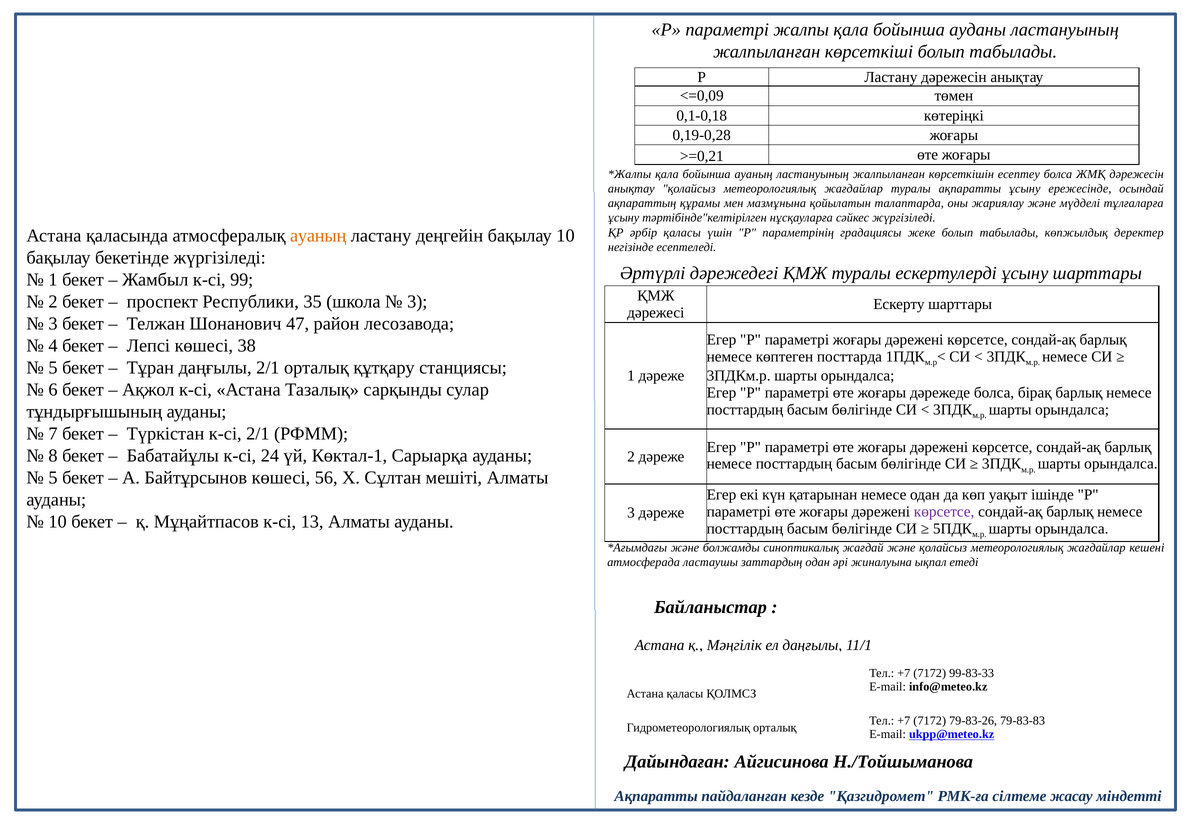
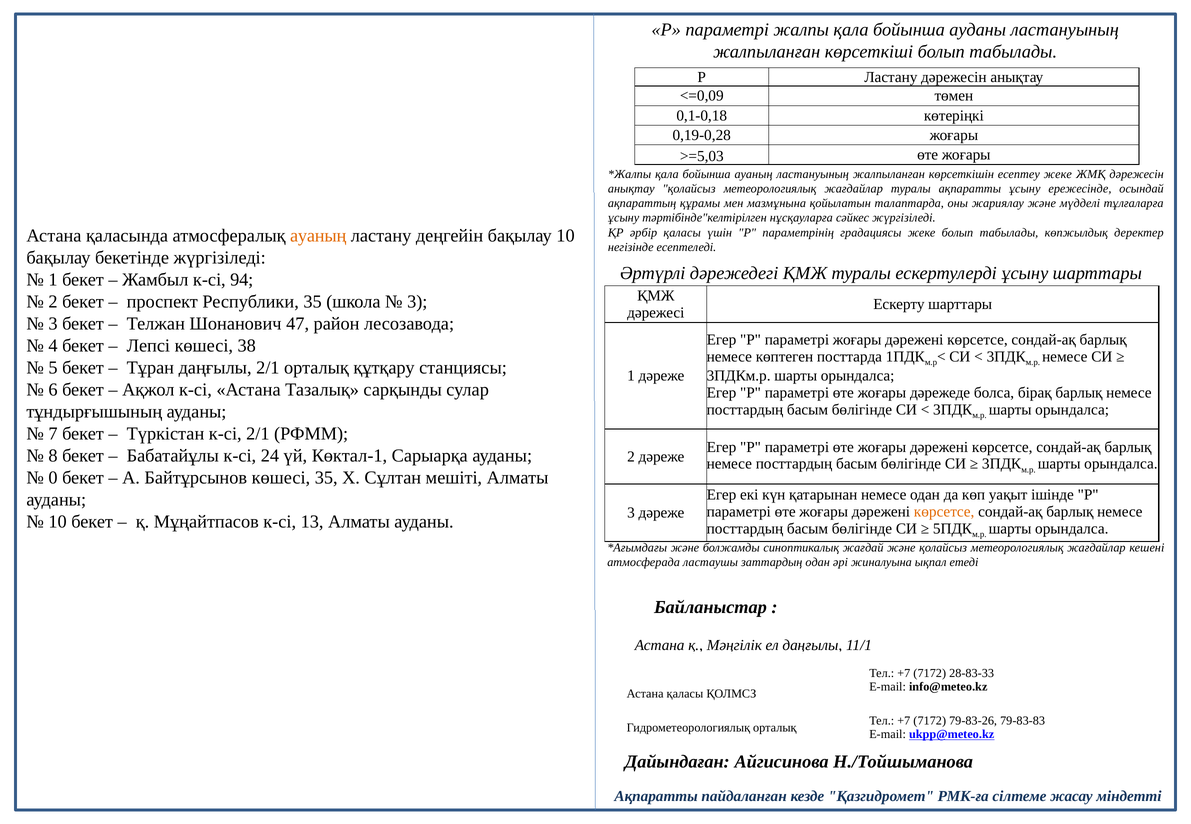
>=0,21: >=0,21 -> >=5,03
есептеу болса: болса -> жеке
99: 99 -> 94
5 at (53, 478): 5 -> 0
көшесі 56: 56 -> 35
көрсетсе at (944, 512) colour: purple -> orange
99-83-33: 99-83-33 -> 28-83-33
